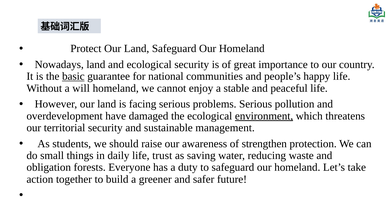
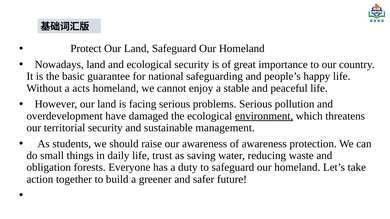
basic underline: present -> none
communities: communities -> safeguarding
will: will -> acts
of strengthen: strengthen -> awareness
